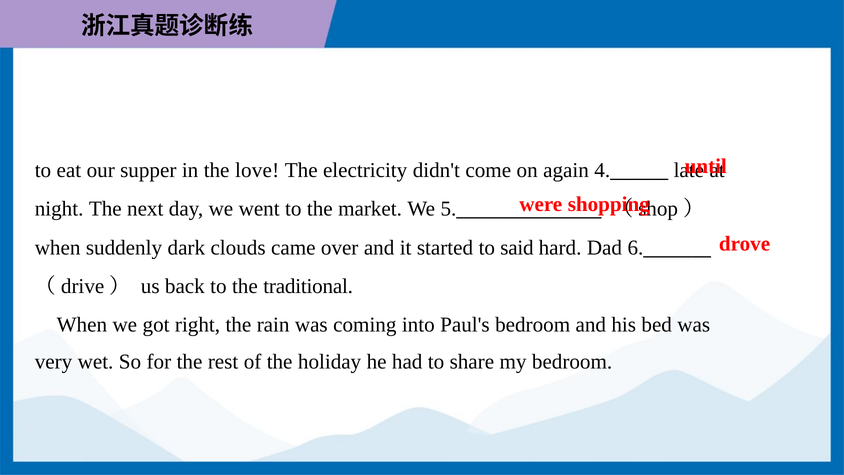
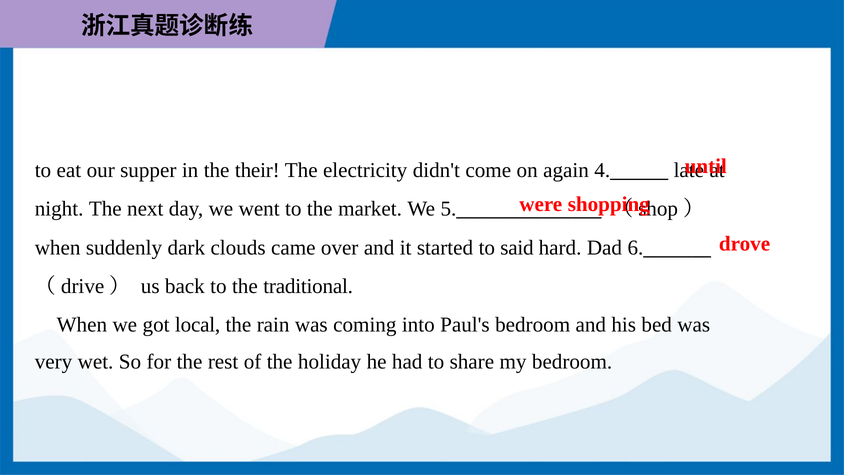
love: love -> their
right: right -> local
